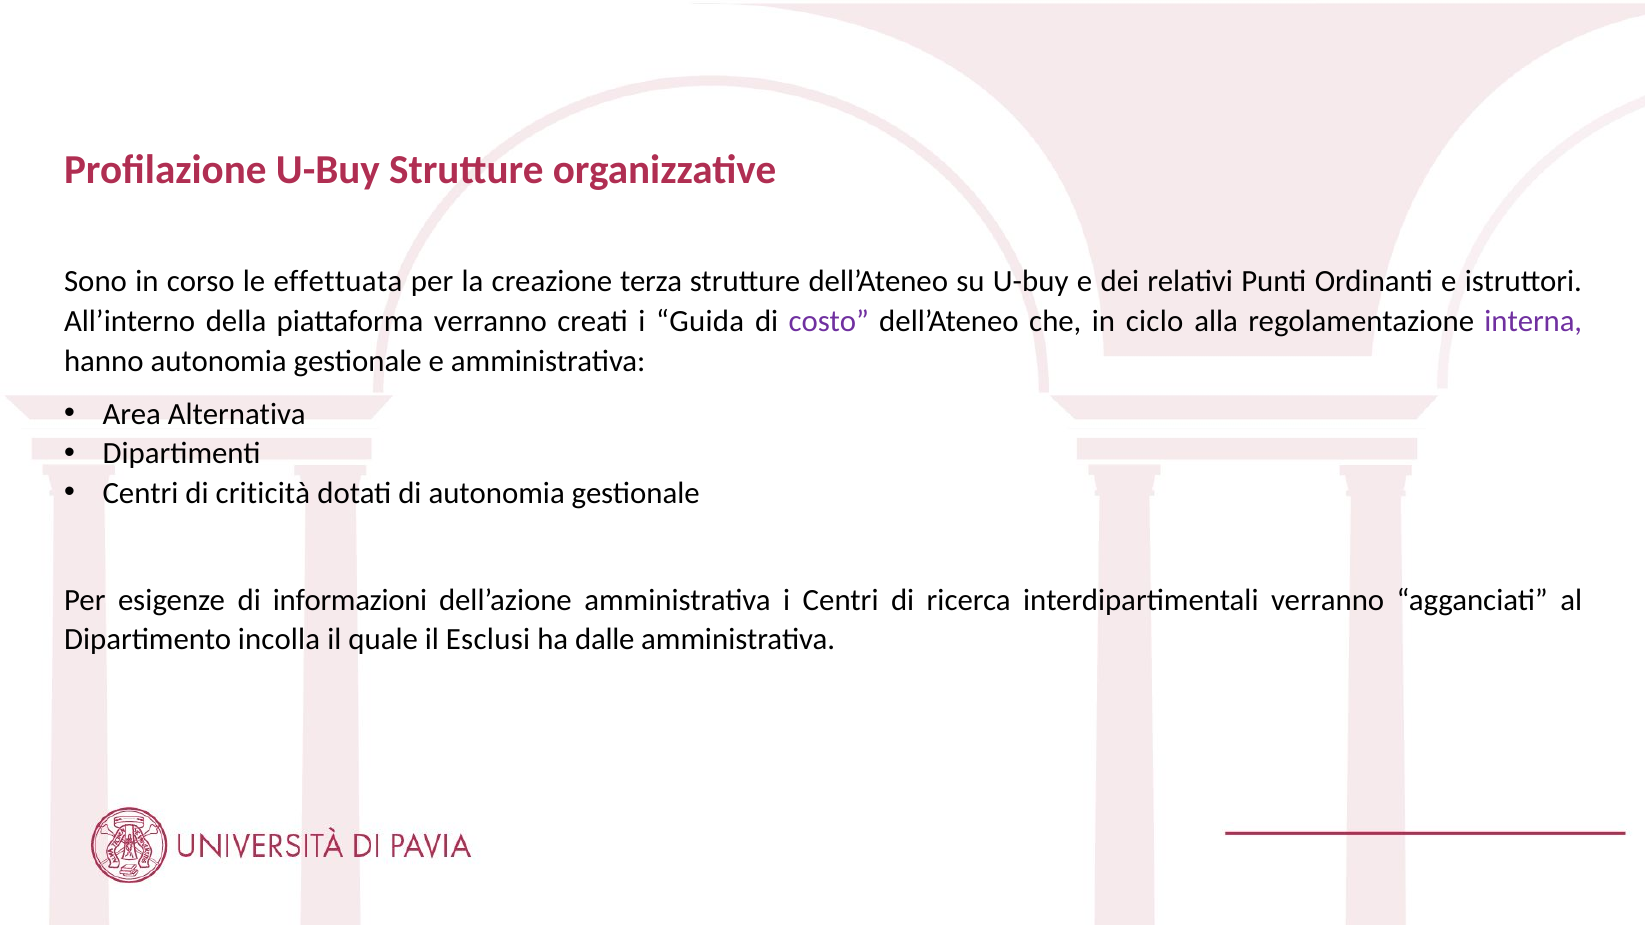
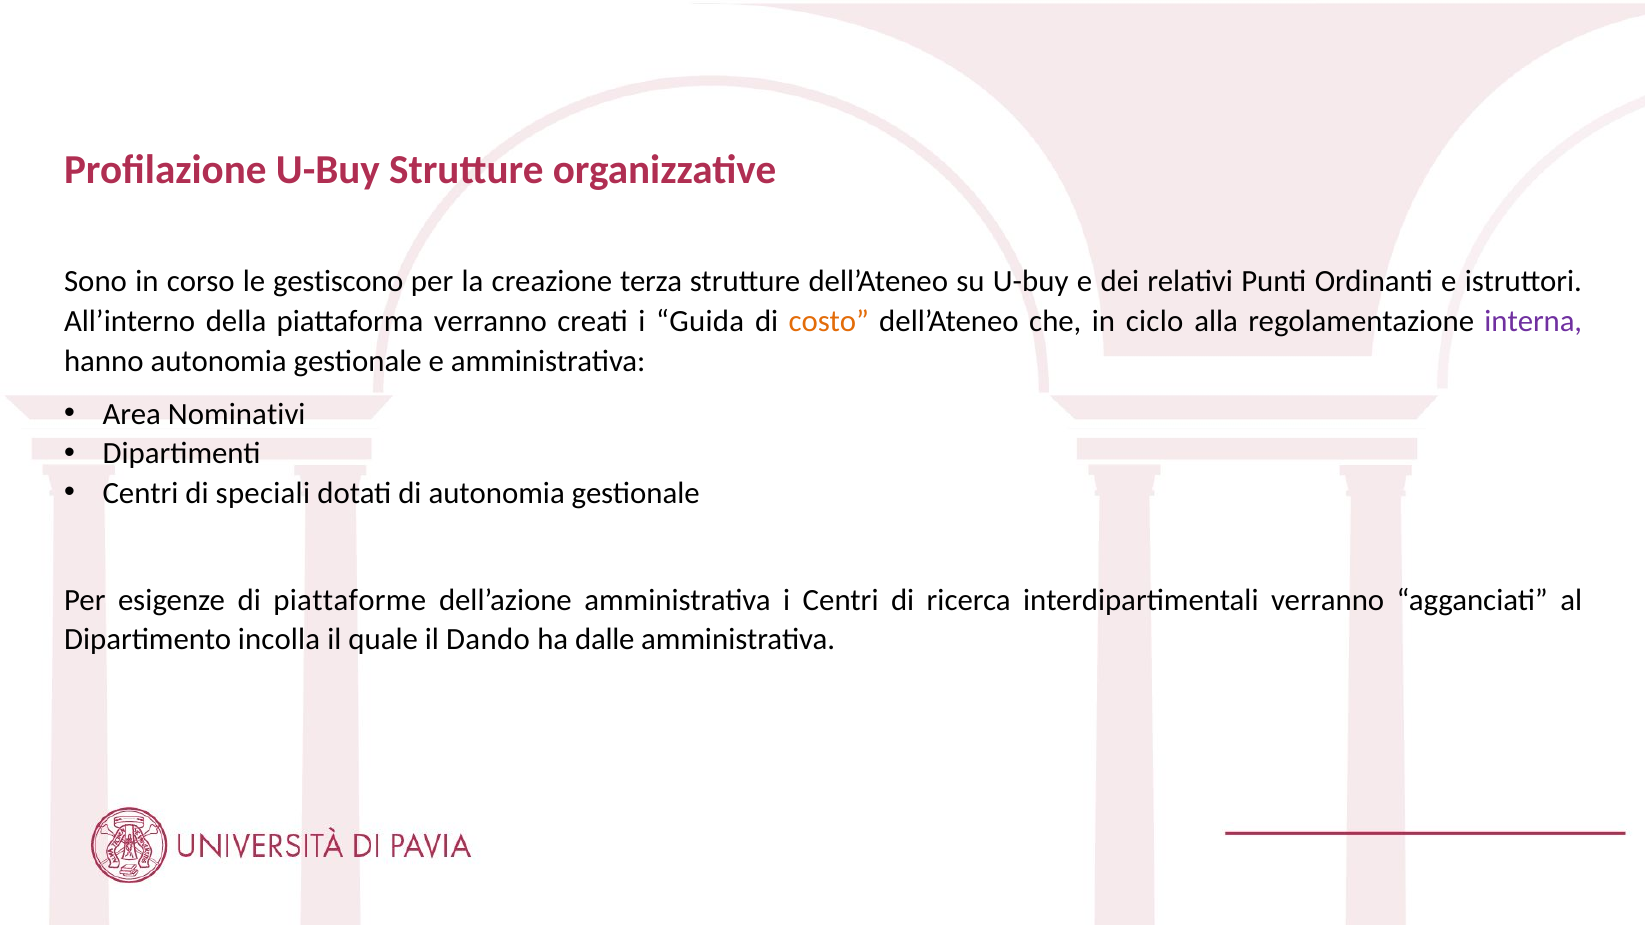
effettuata: effettuata -> gestiscono
costo colour: purple -> orange
Alternativa: Alternativa -> Nominativi
criticità: criticità -> speciali
informazioni: informazioni -> piattaforme
Esclusi: Esclusi -> Dando
